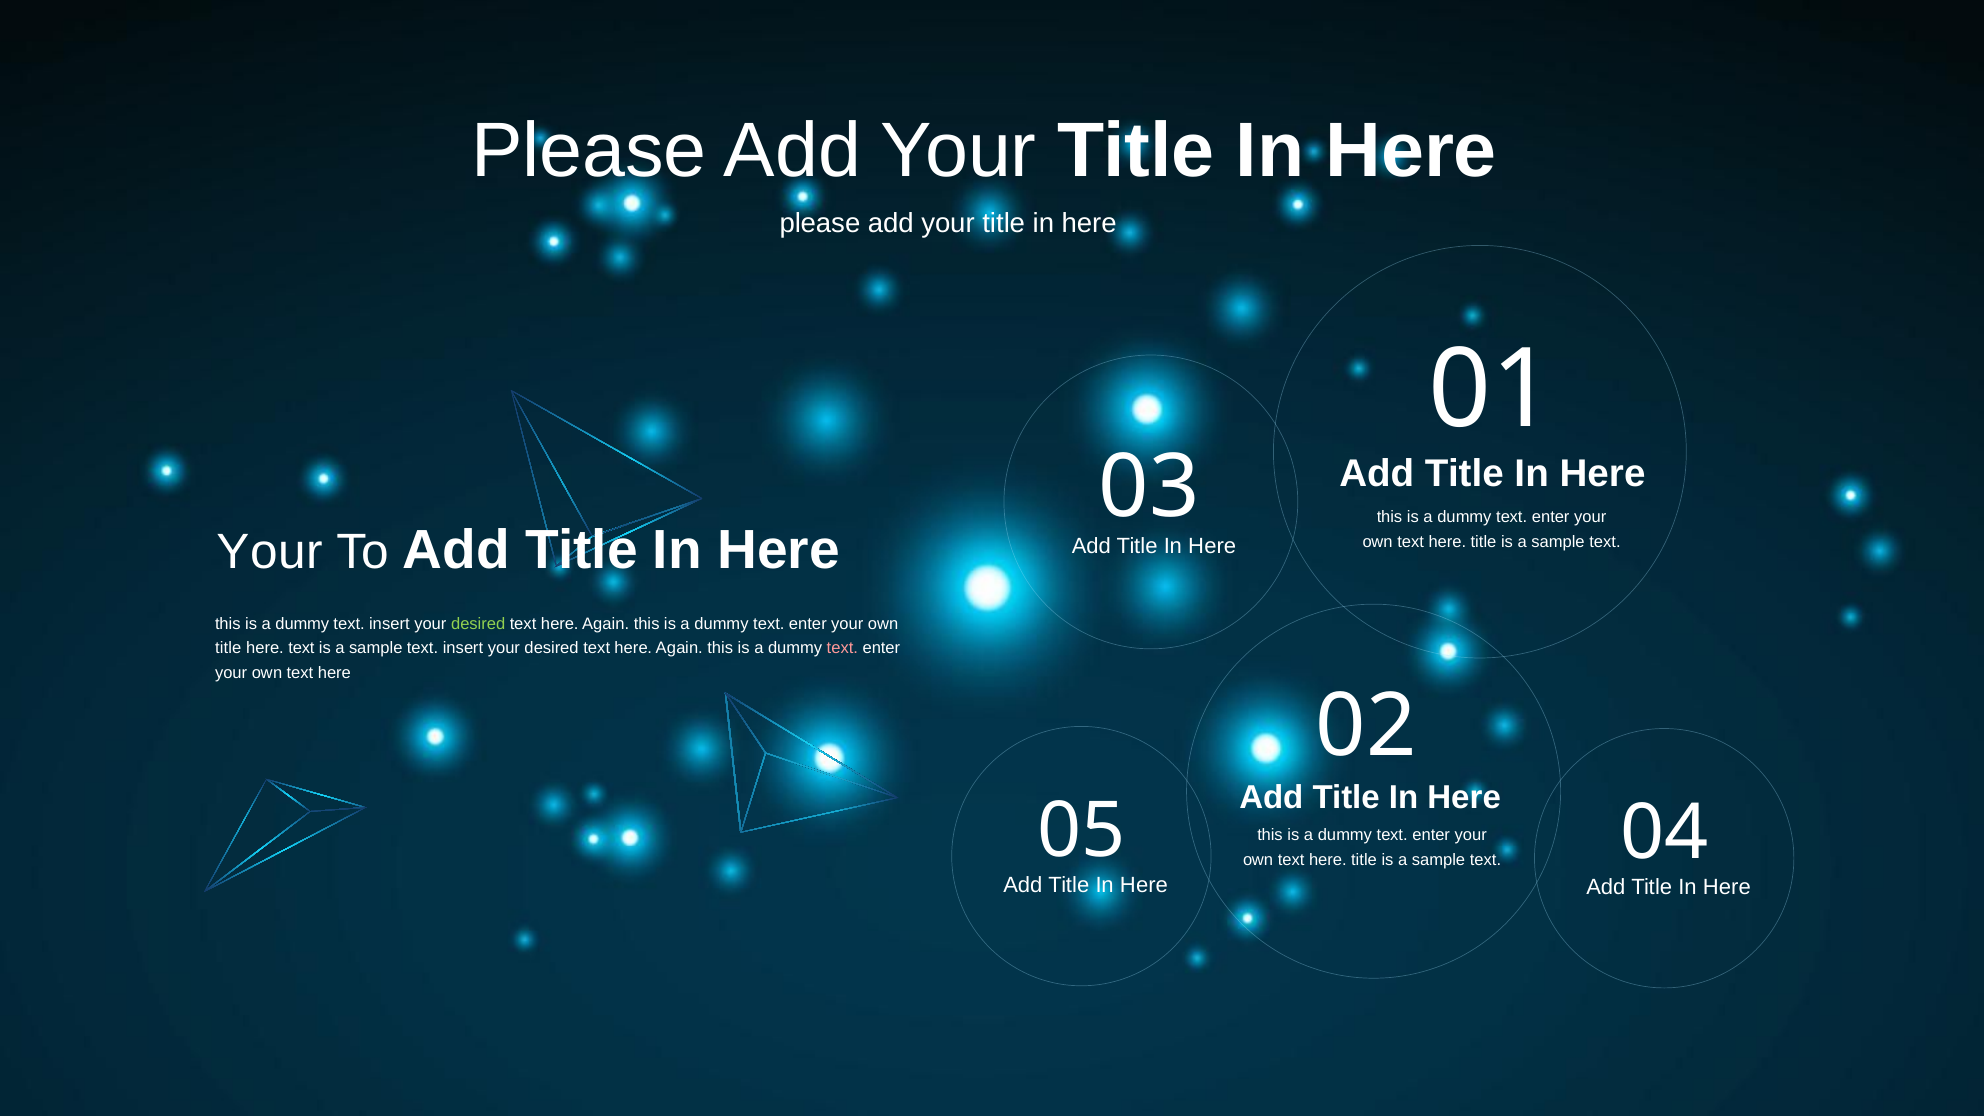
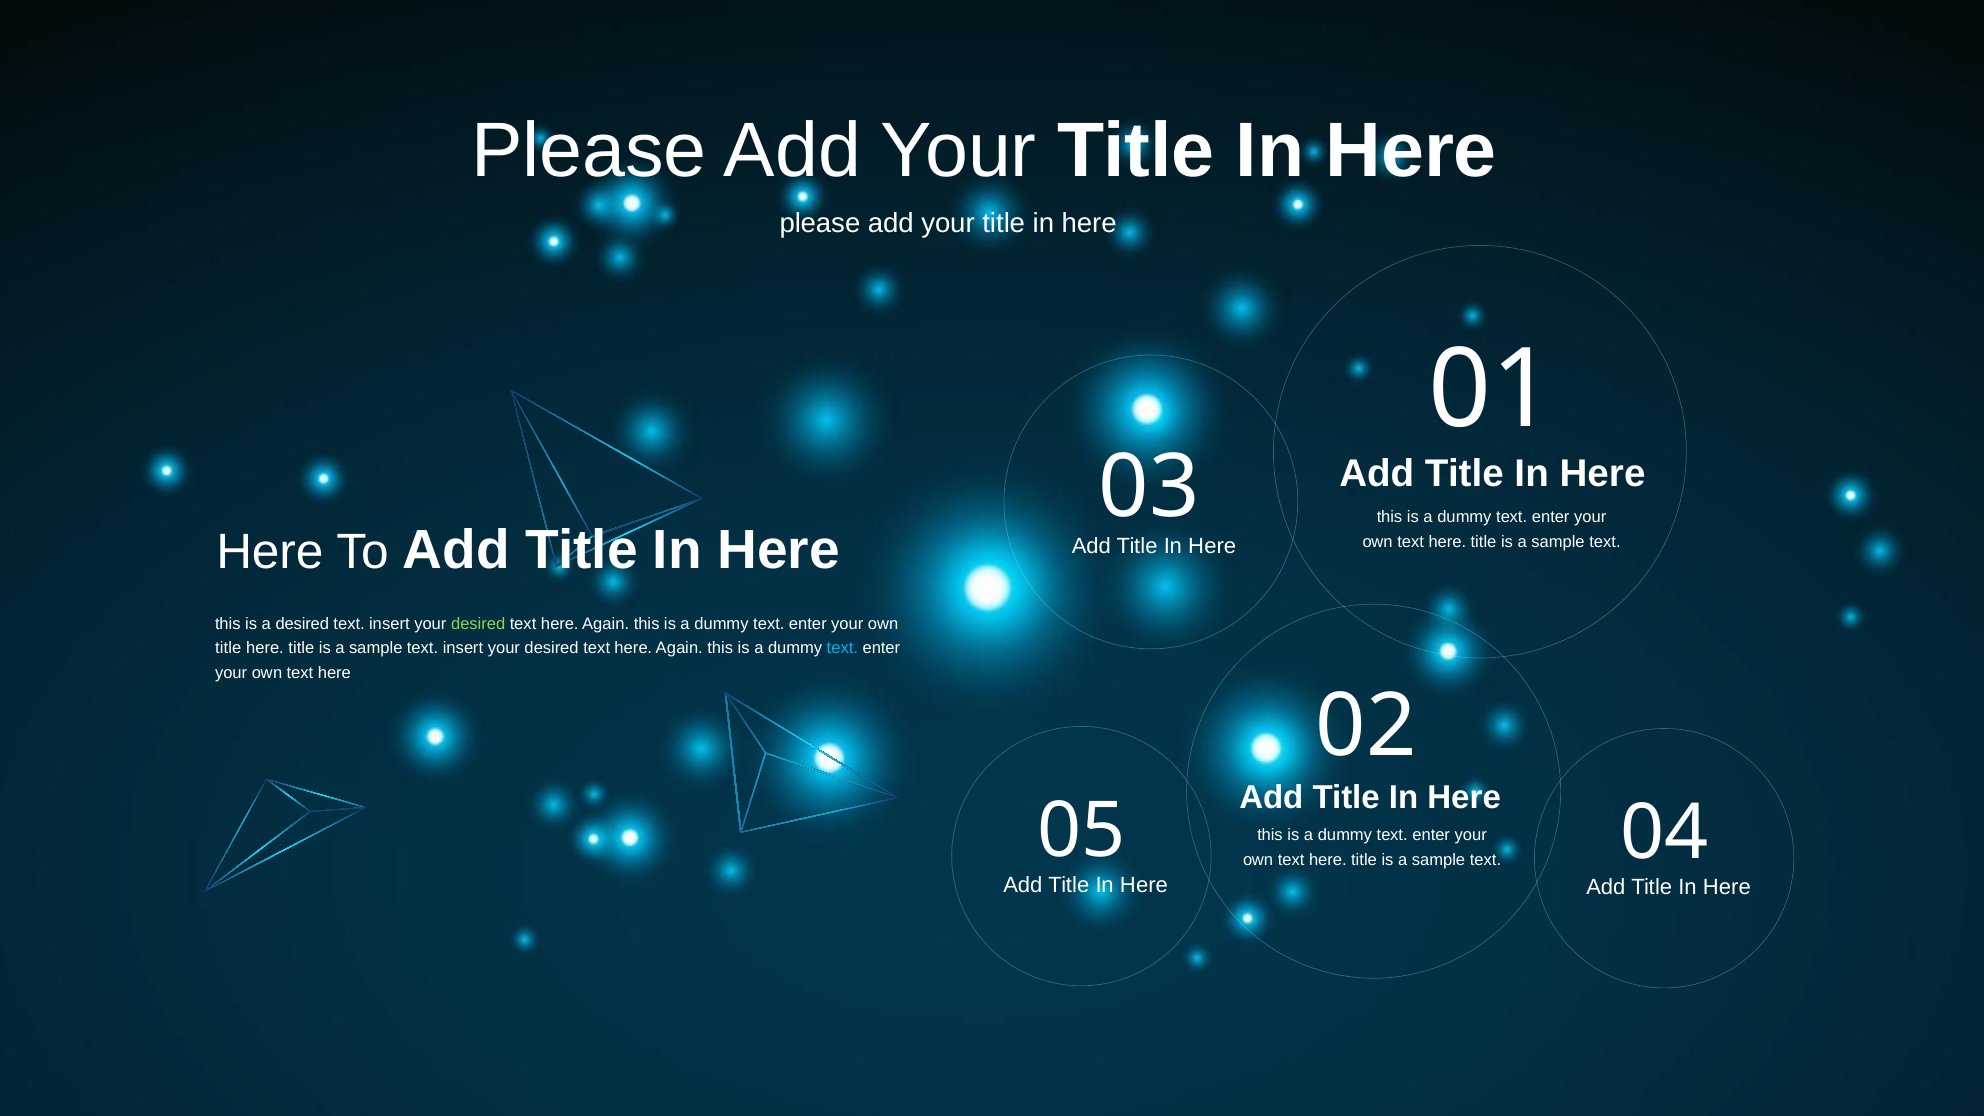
Your at (270, 552): Your -> Here
dummy at (302, 624): dummy -> desired
text at (301, 649): text -> title
text at (842, 649) colour: pink -> light blue
